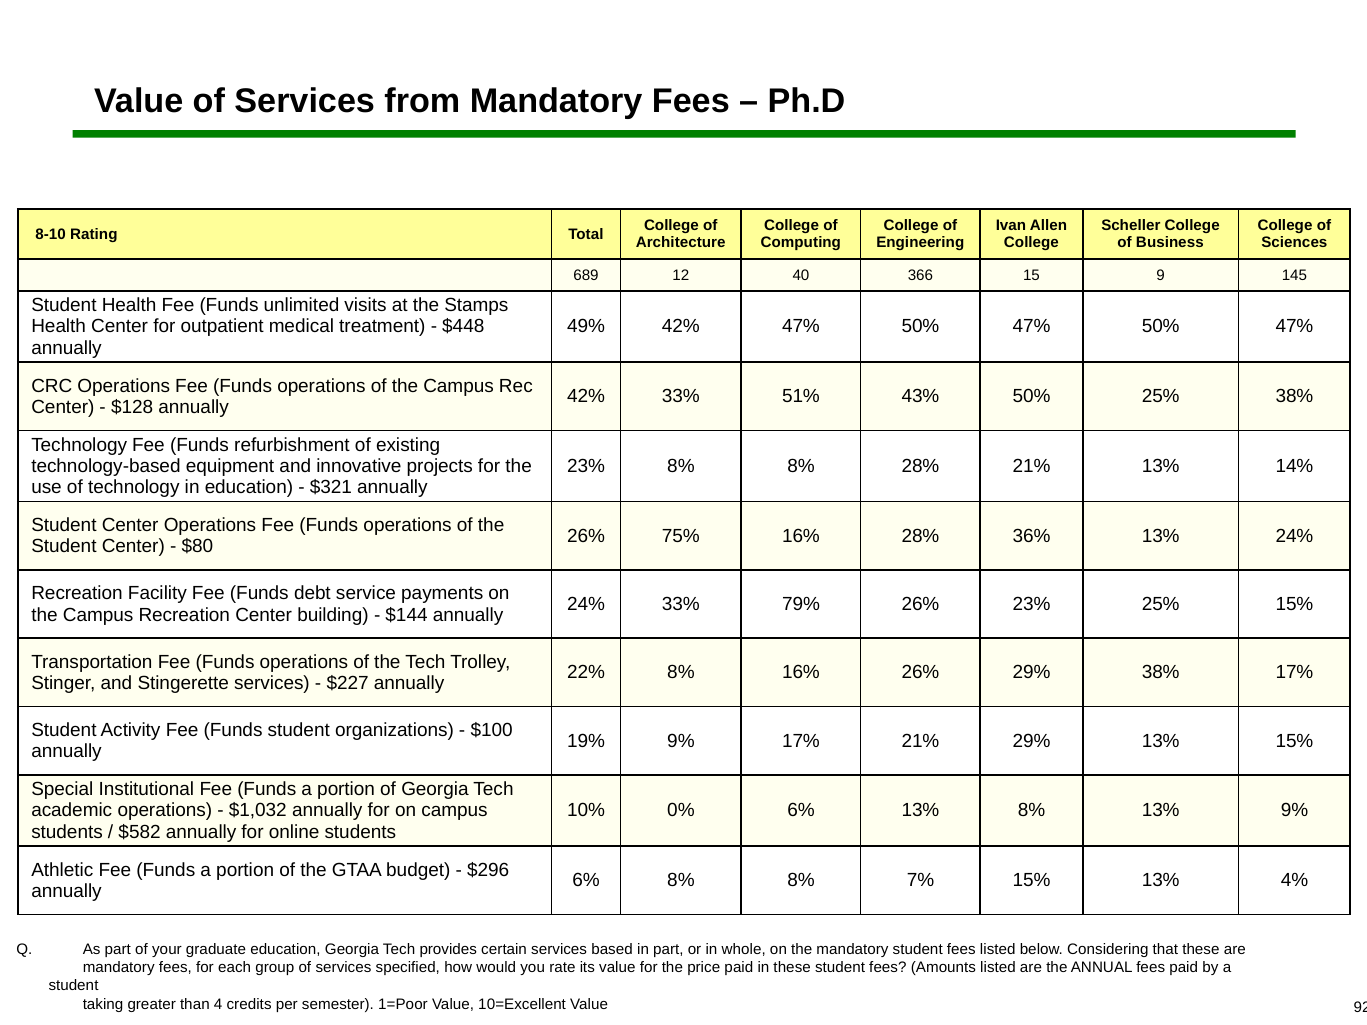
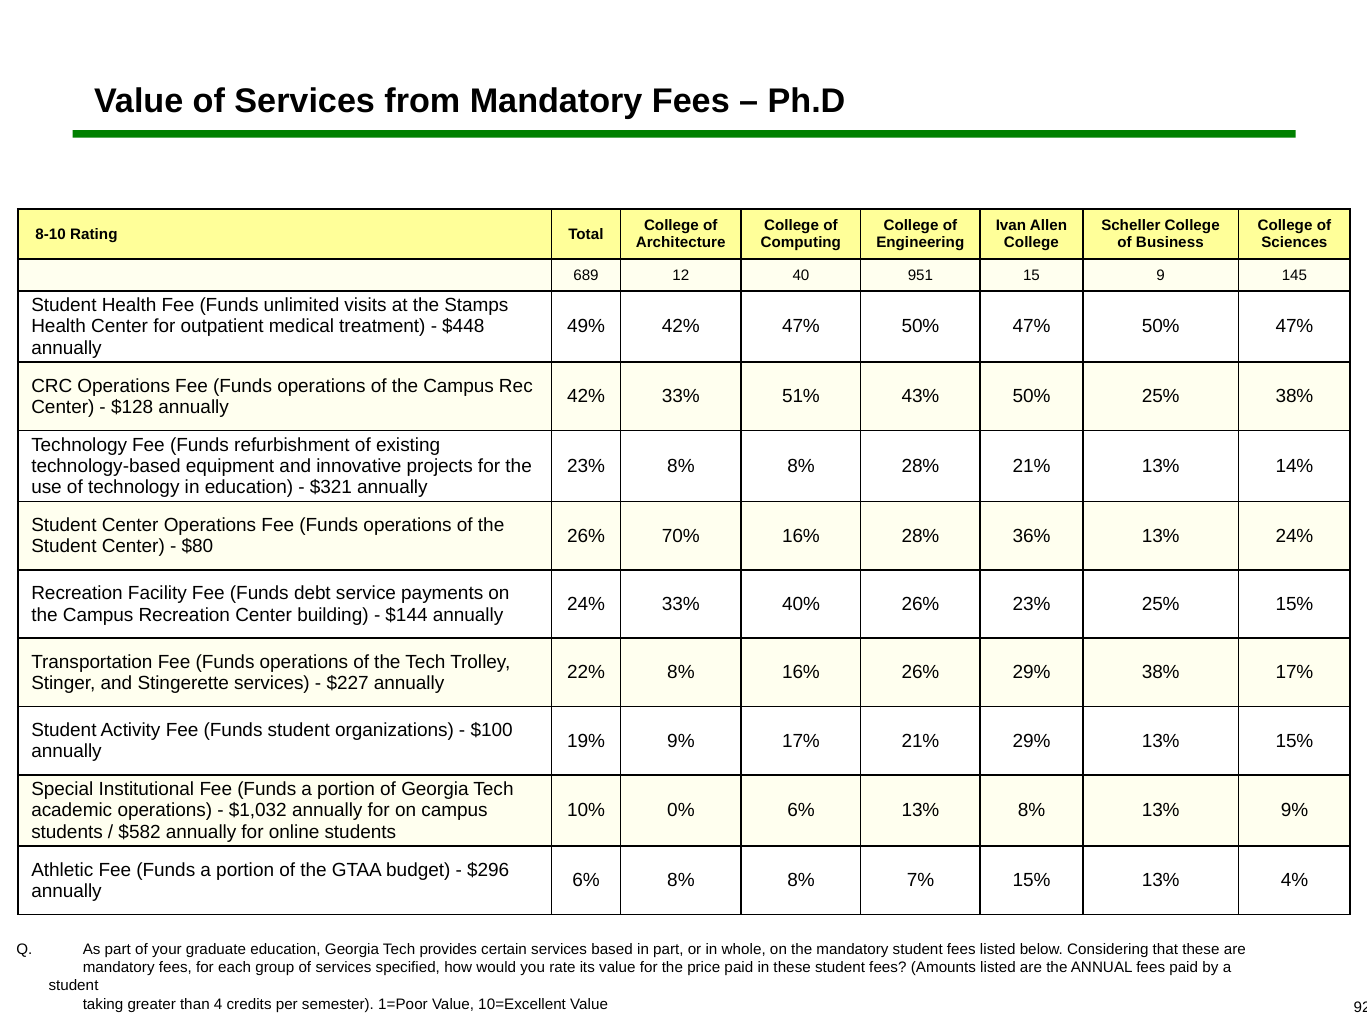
366: 366 -> 951
75%: 75% -> 70%
79%: 79% -> 40%
